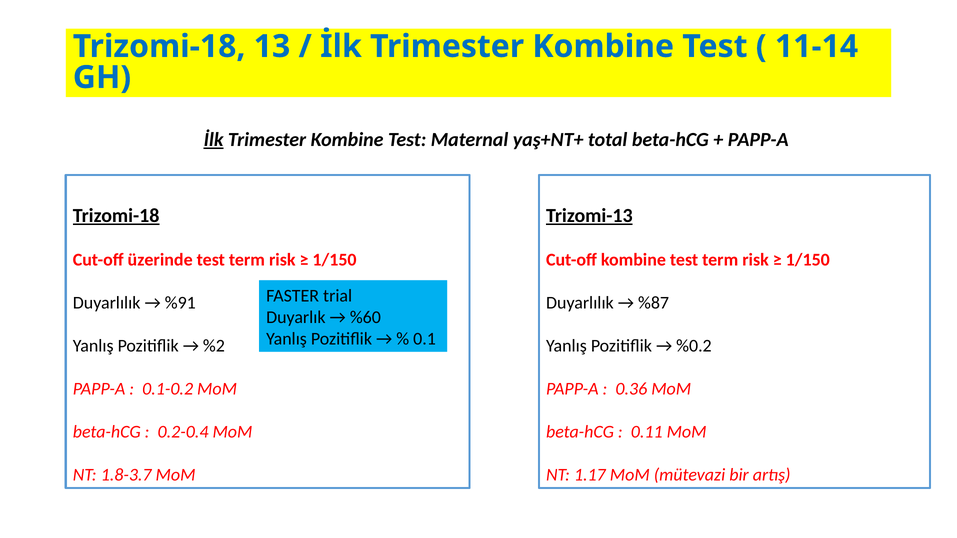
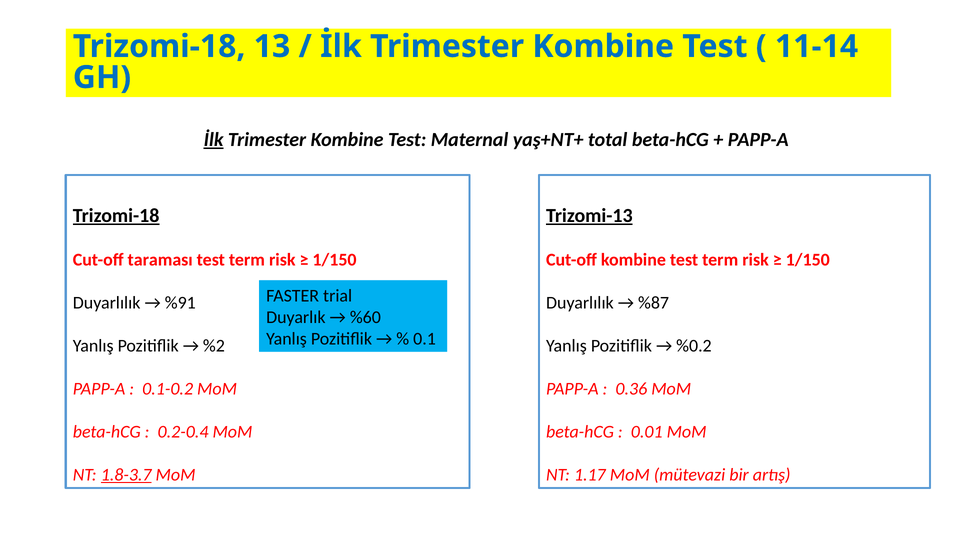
üzerinde: üzerinde -> taraması
0.11: 0.11 -> 0.01
1.8-3.7 underline: none -> present
